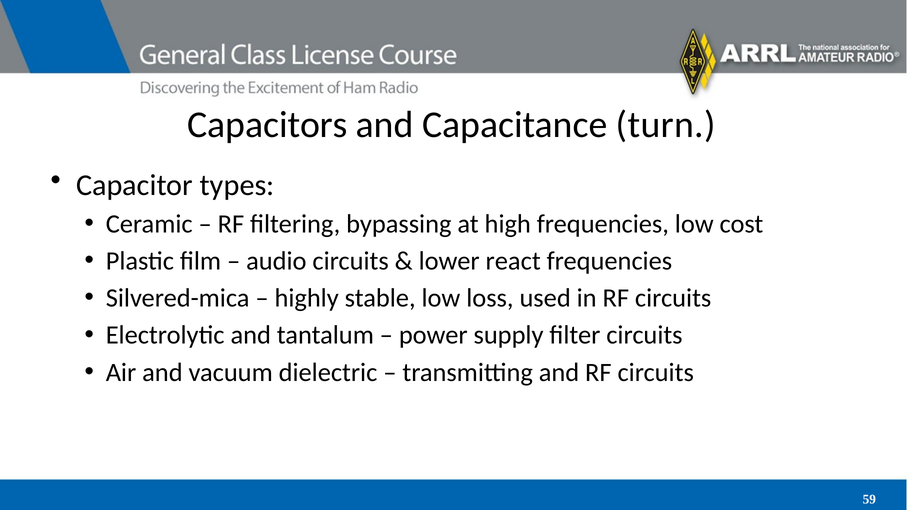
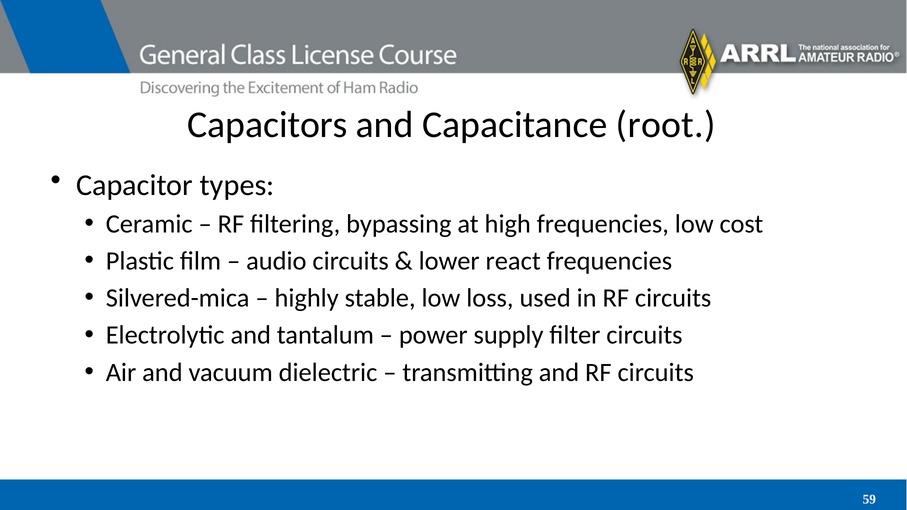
turn: turn -> root
